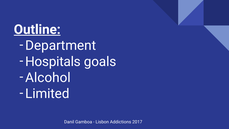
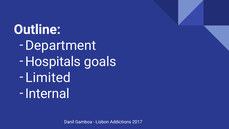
Outline underline: present -> none
Alcohol: Alcohol -> Limited
Limited: Limited -> Internal
